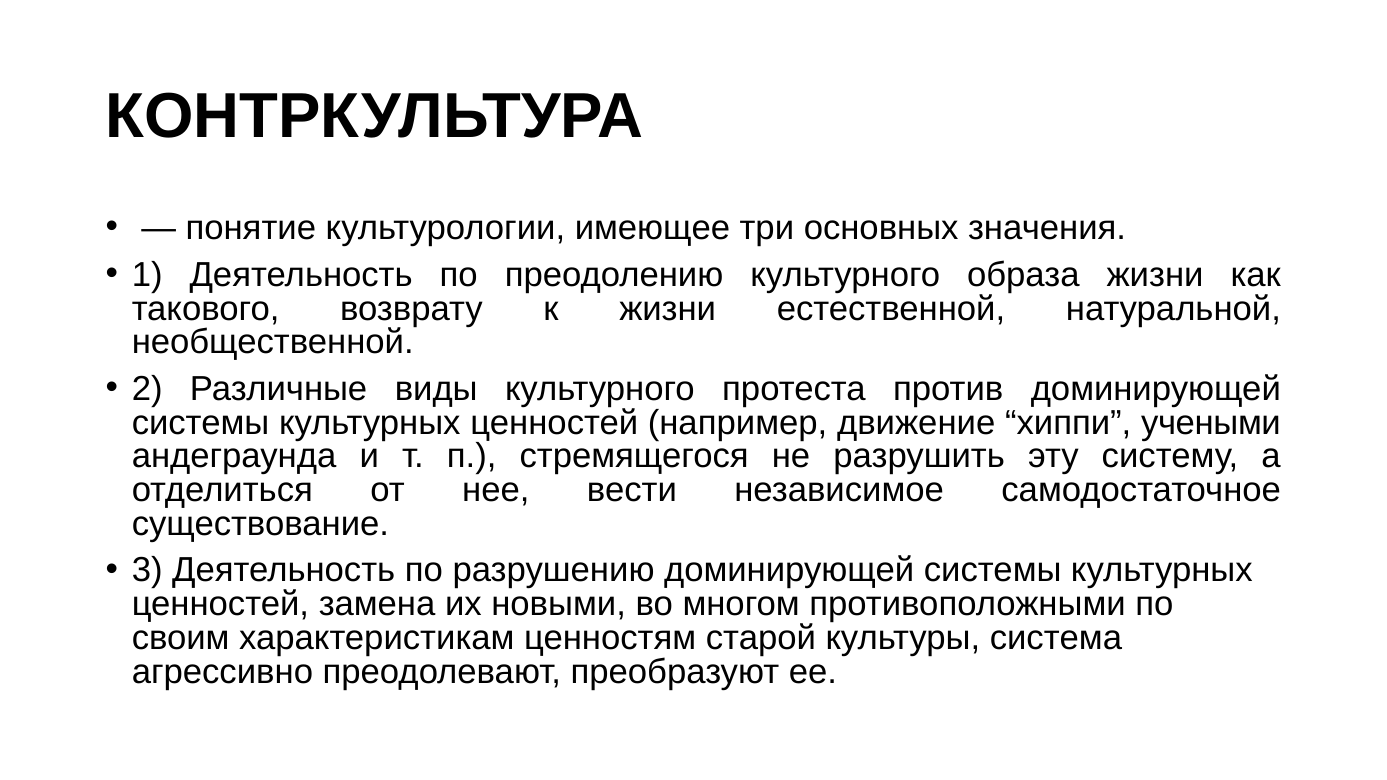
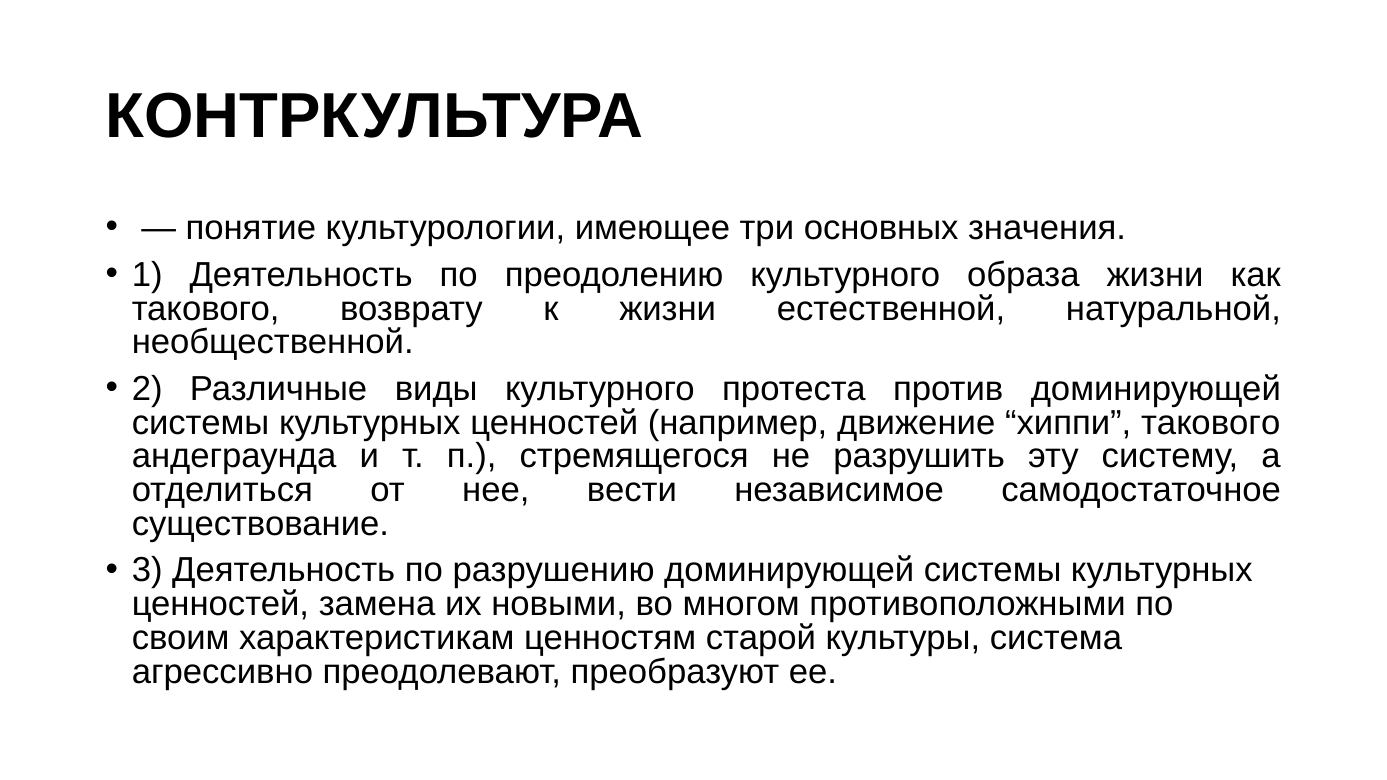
хиппи учеными: учеными -> такового
